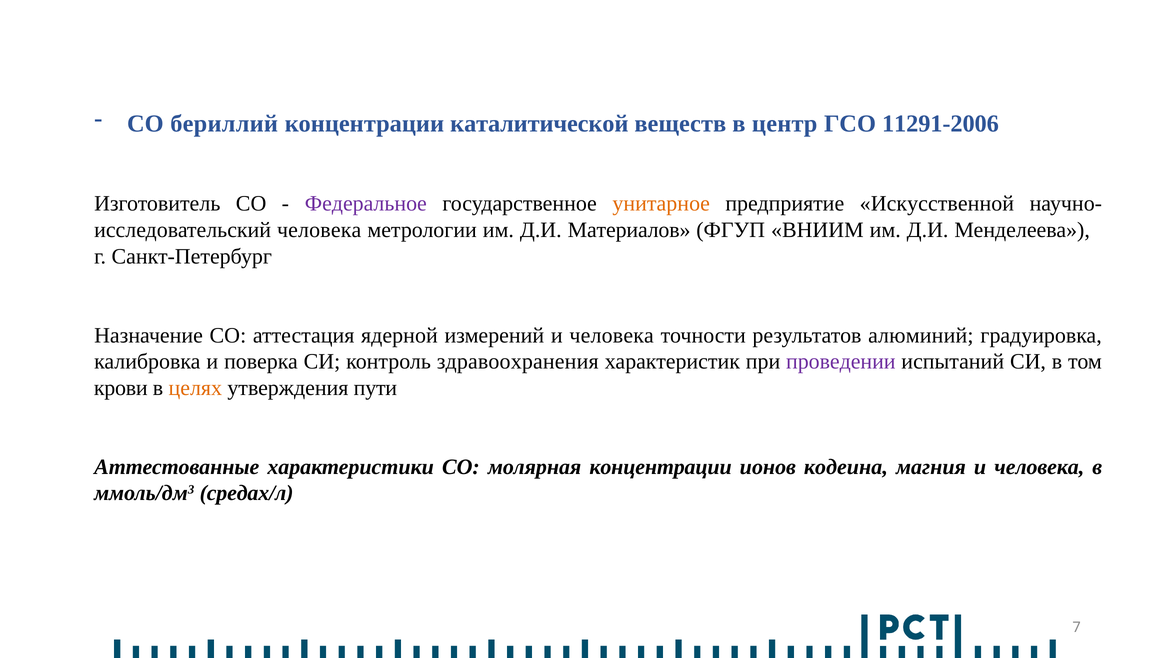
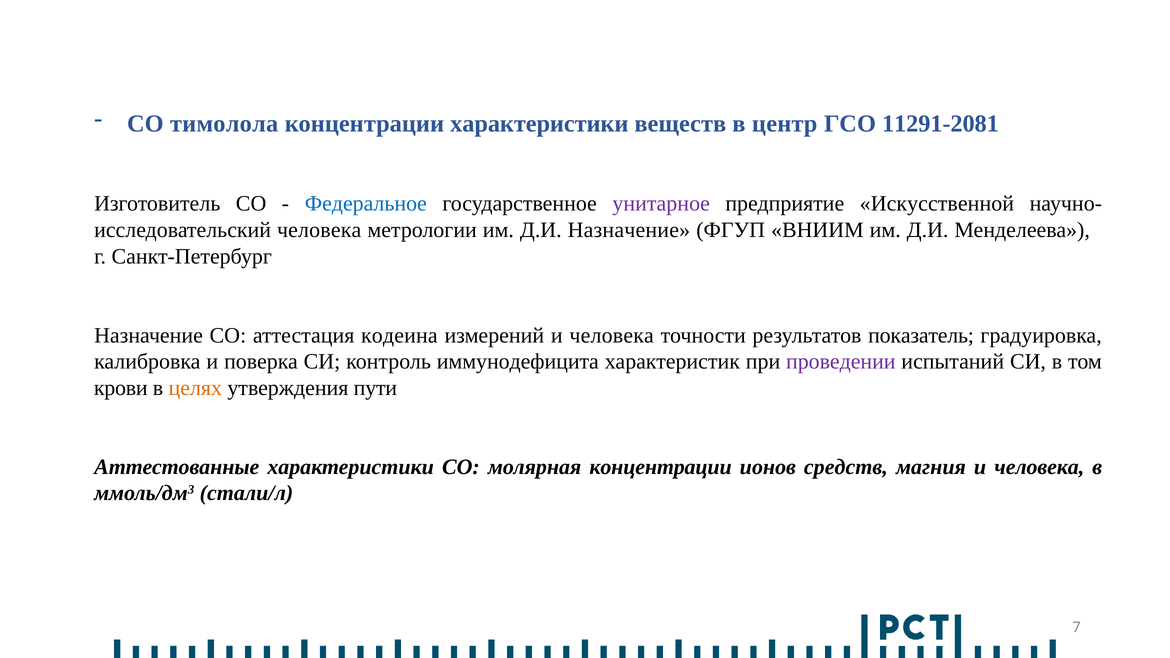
бериллий: бериллий -> тимолола
концентрации каталитической: каталитической -> характеристики
11291-2006: 11291-2006 -> 11291-2081
Федеральное colour: purple -> blue
унитарное colour: orange -> purple
Д.И Материалов: Материалов -> Назначение
ядерной: ядерной -> кодеина
алюминий: алюминий -> показатель
здравоохранения: здравоохранения -> иммунодефицита
кодеина: кодеина -> средств
средах/л: средах/л -> стали/л
